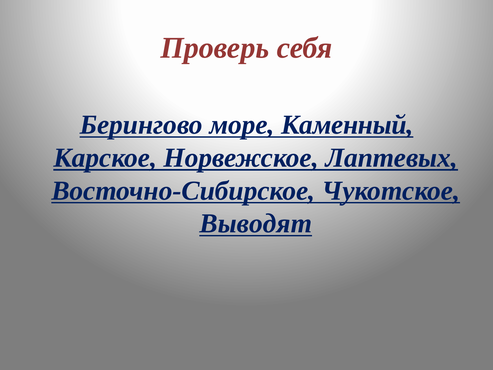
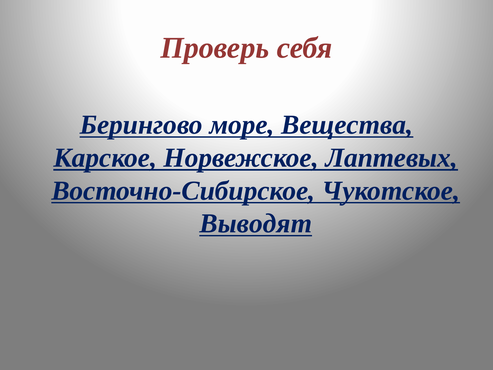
Каменный: Каменный -> Вещества
